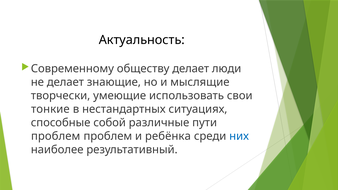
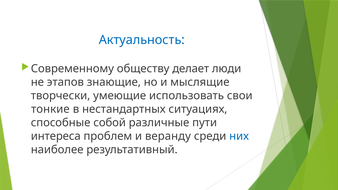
Актуальность colour: black -> blue
не делает: делает -> этапов
проблем at (56, 136): проблем -> интереса
ребёнка: ребёнка -> веранду
